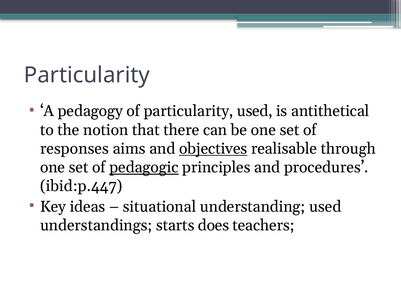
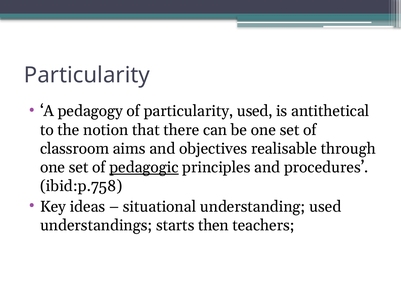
responses: responses -> classroom
objectives underline: present -> none
ibid:p.447: ibid:p.447 -> ibid:p.758
does: does -> then
